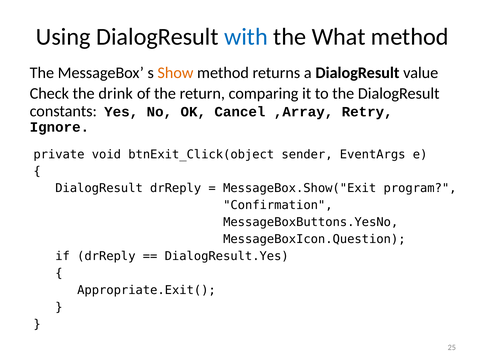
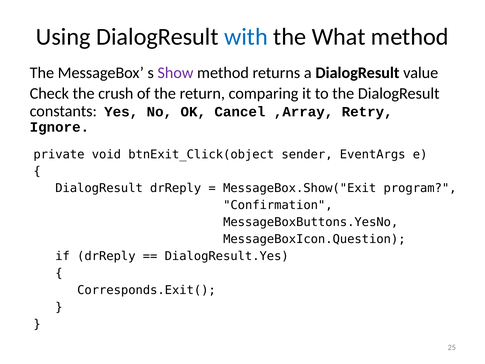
Show colour: orange -> purple
drink: drink -> crush
Appropriate.Exit(: Appropriate.Exit( -> Corresponds.Exit(
